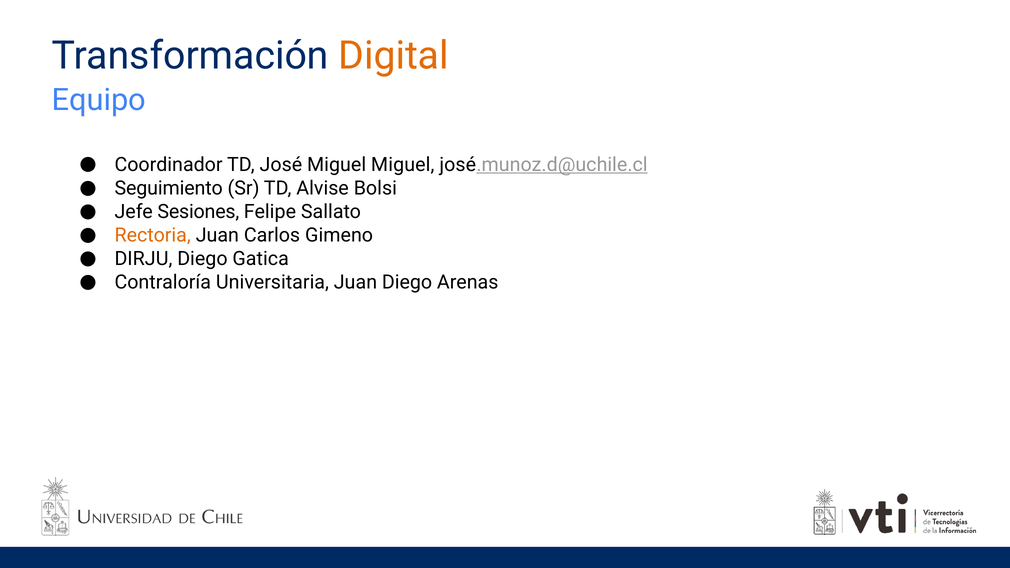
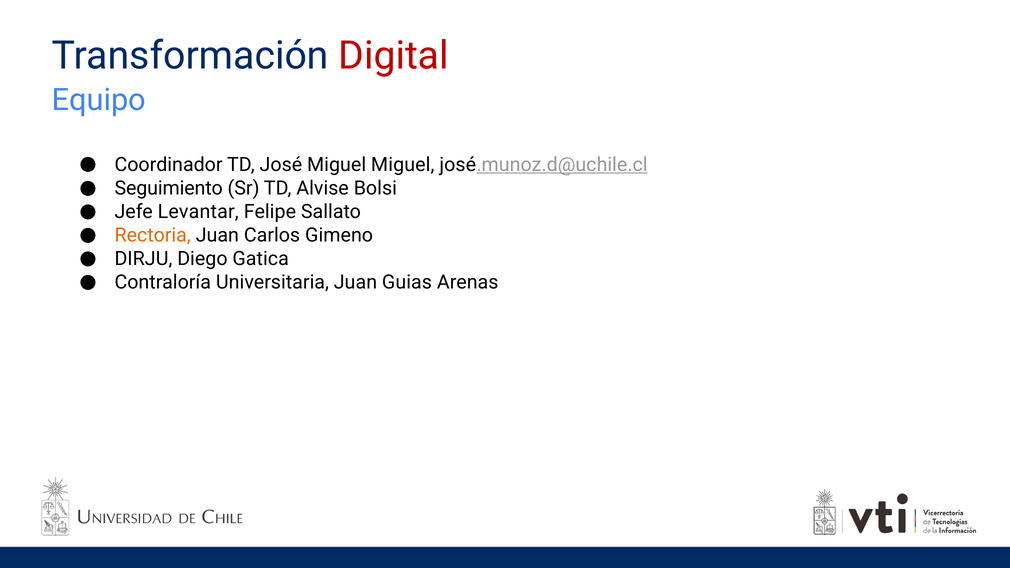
Digital colour: orange -> red
Sesiones: Sesiones -> Levantar
Juan Diego: Diego -> Guias
